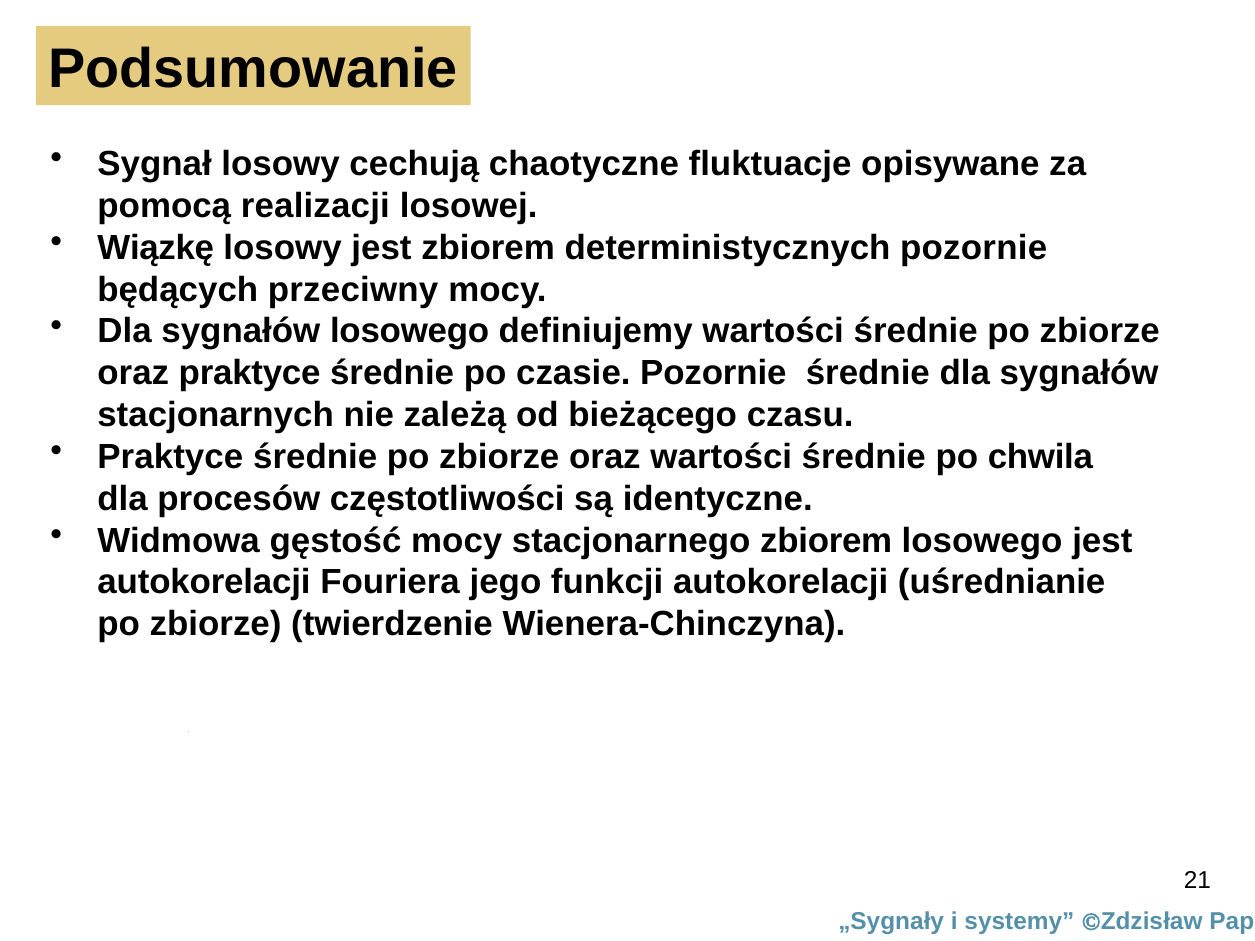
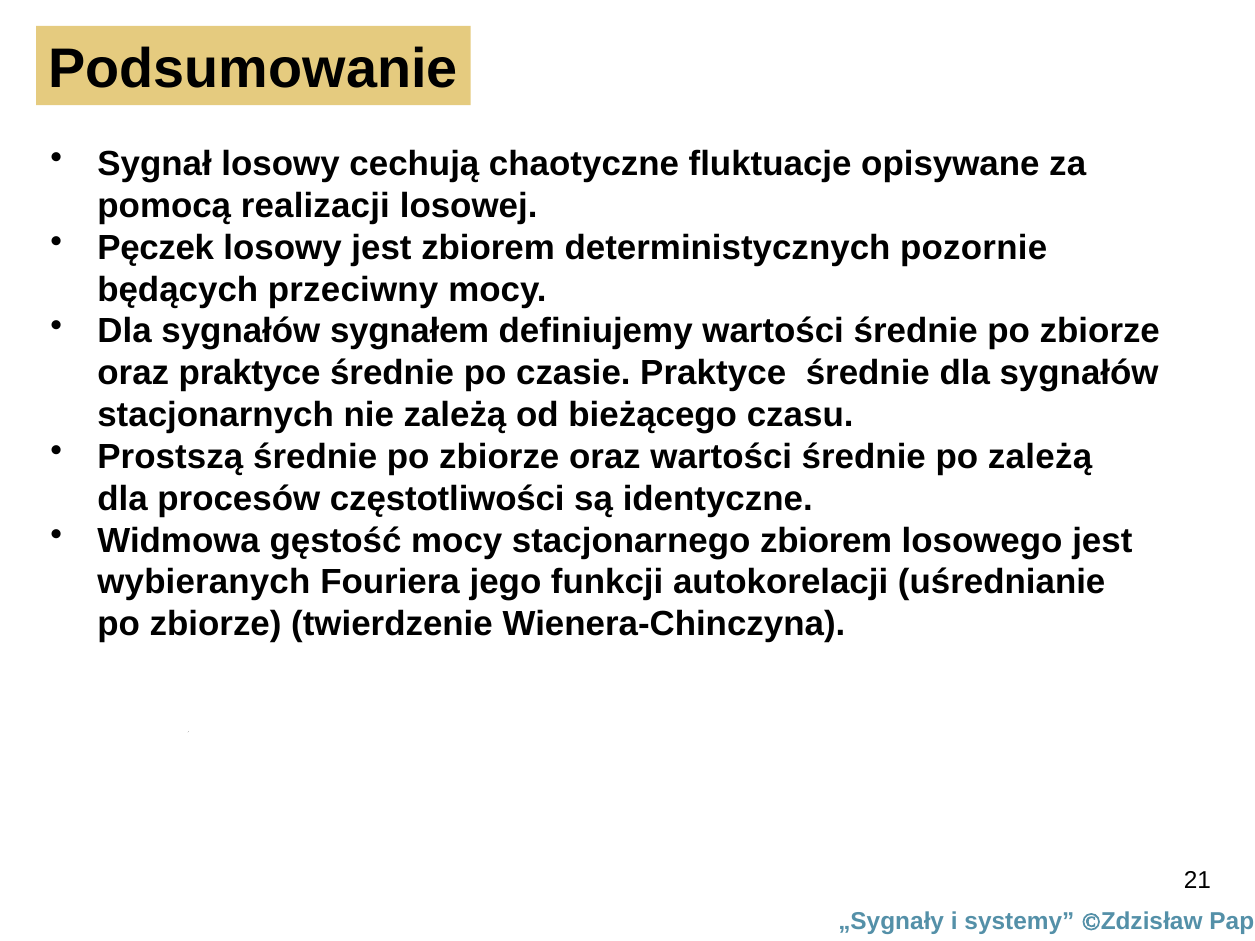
Wiązkę: Wiązkę -> Pęczek
sygnałów losowego: losowego -> sygnałem
czasie Pozornie: Pozornie -> Praktyce
Praktyce at (170, 457): Praktyce -> Prostszą
po chwila: chwila -> zależą
autokorelacji at (204, 583): autokorelacji -> wybieranych
